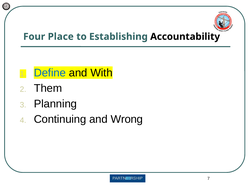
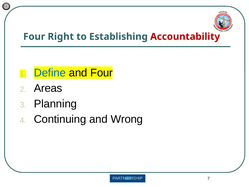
Place: Place -> Right
Accountability colour: black -> red
and With: With -> Four
Them: Them -> Areas
